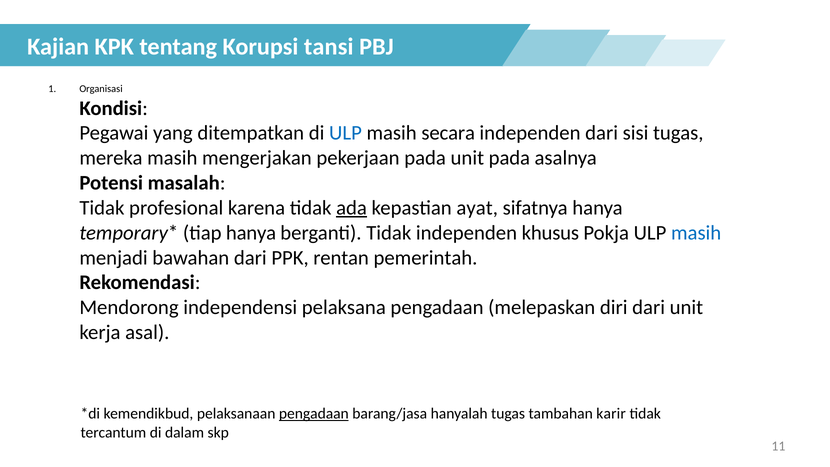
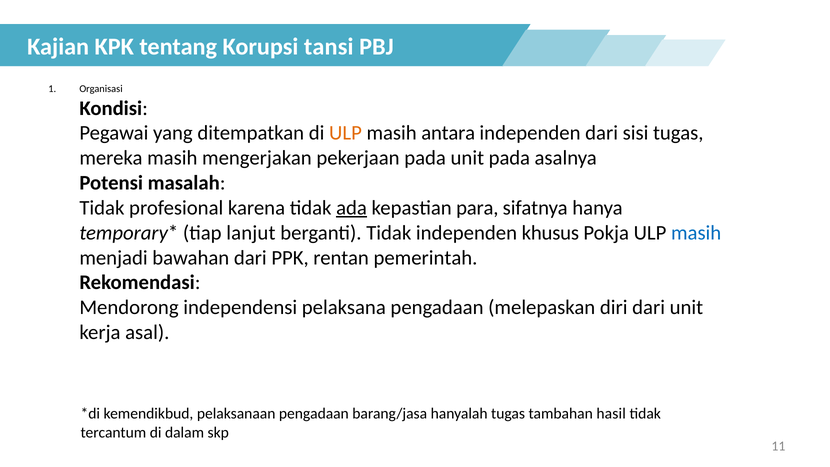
ULP at (345, 133) colour: blue -> orange
secara: secara -> antara
ayat: ayat -> para
tiap hanya: hanya -> lanjut
pengadaan at (314, 414) underline: present -> none
karir: karir -> hasil
